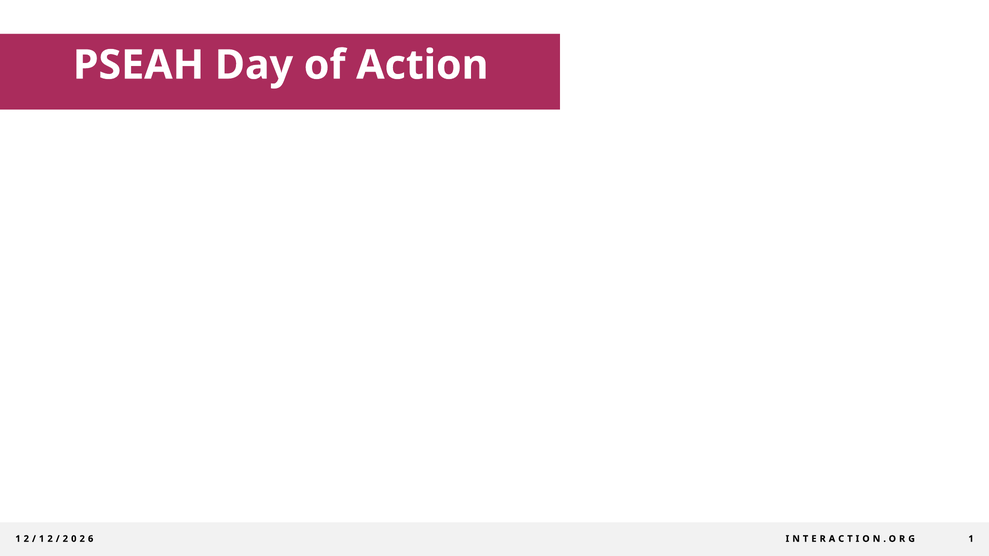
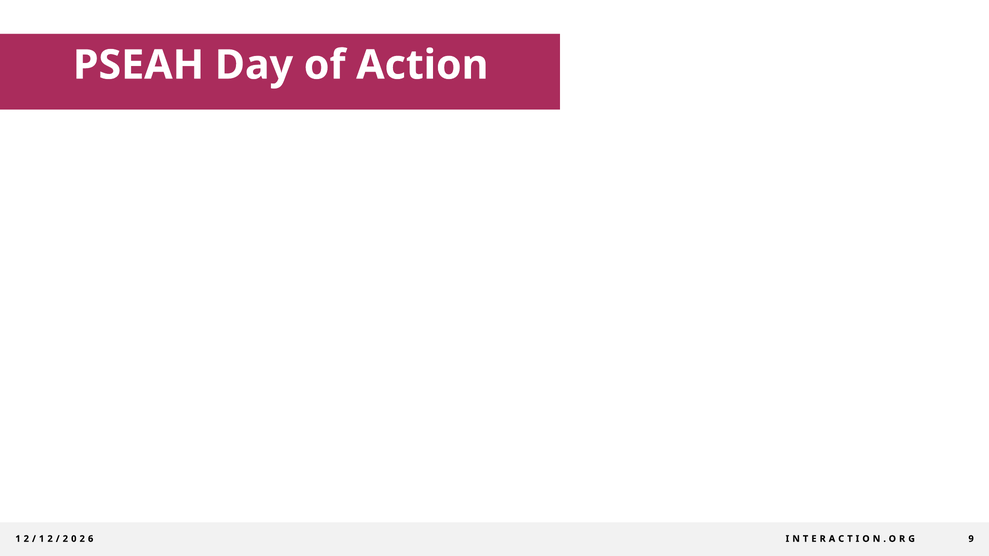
1 at (971, 539): 1 -> 9
